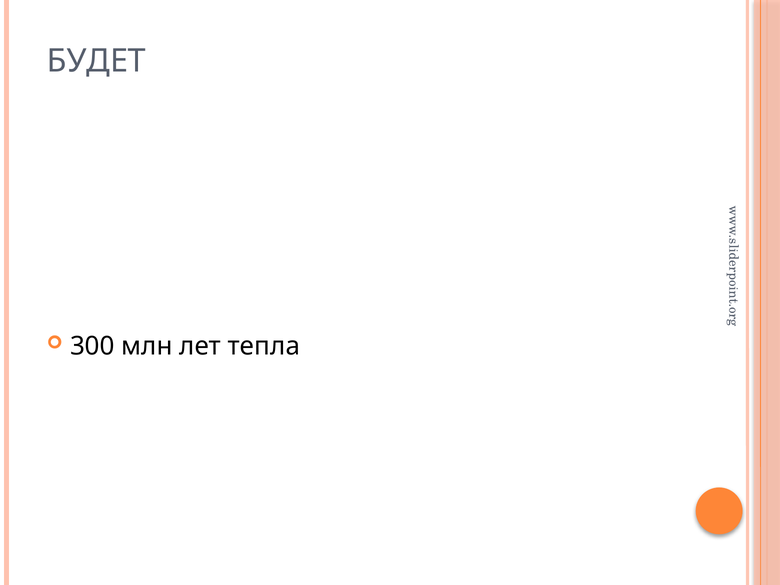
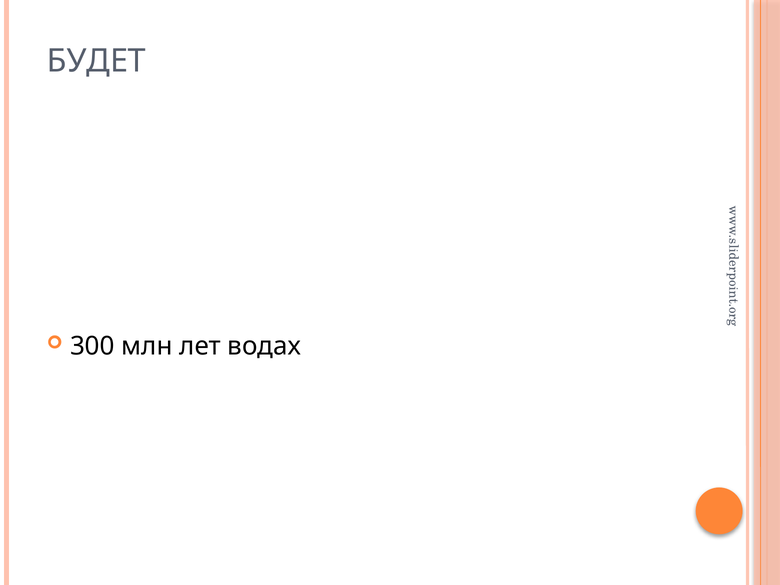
тепла: тепла -> водах
